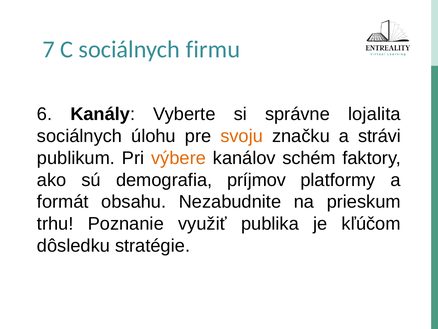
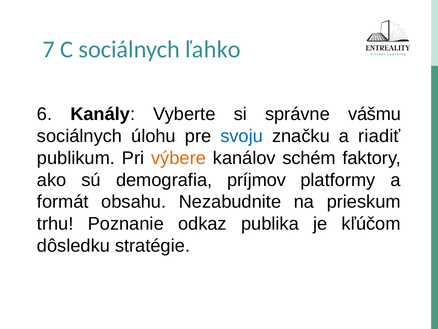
firmu: firmu -> ľahko
lojalita: lojalita -> vášmu
svoju colour: orange -> blue
strávi: strávi -> riadiť
využiť: využiť -> odkaz
